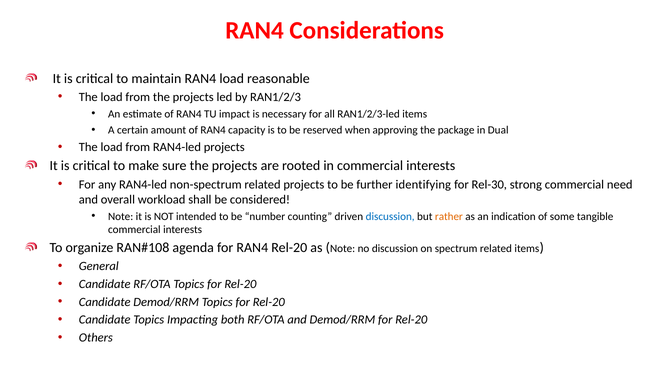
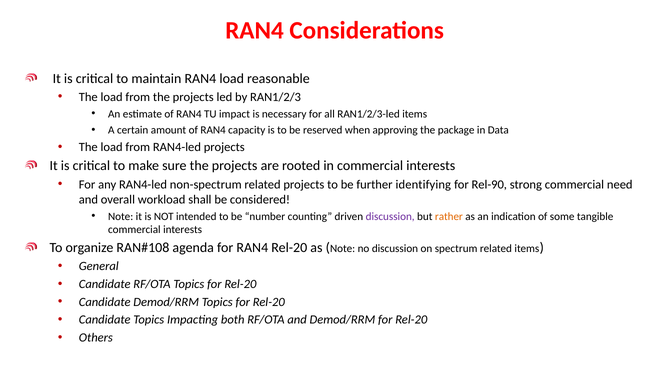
Dual: Dual -> Data
Rel-30: Rel-30 -> Rel-90
discussion at (390, 217) colour: blue -> purple
